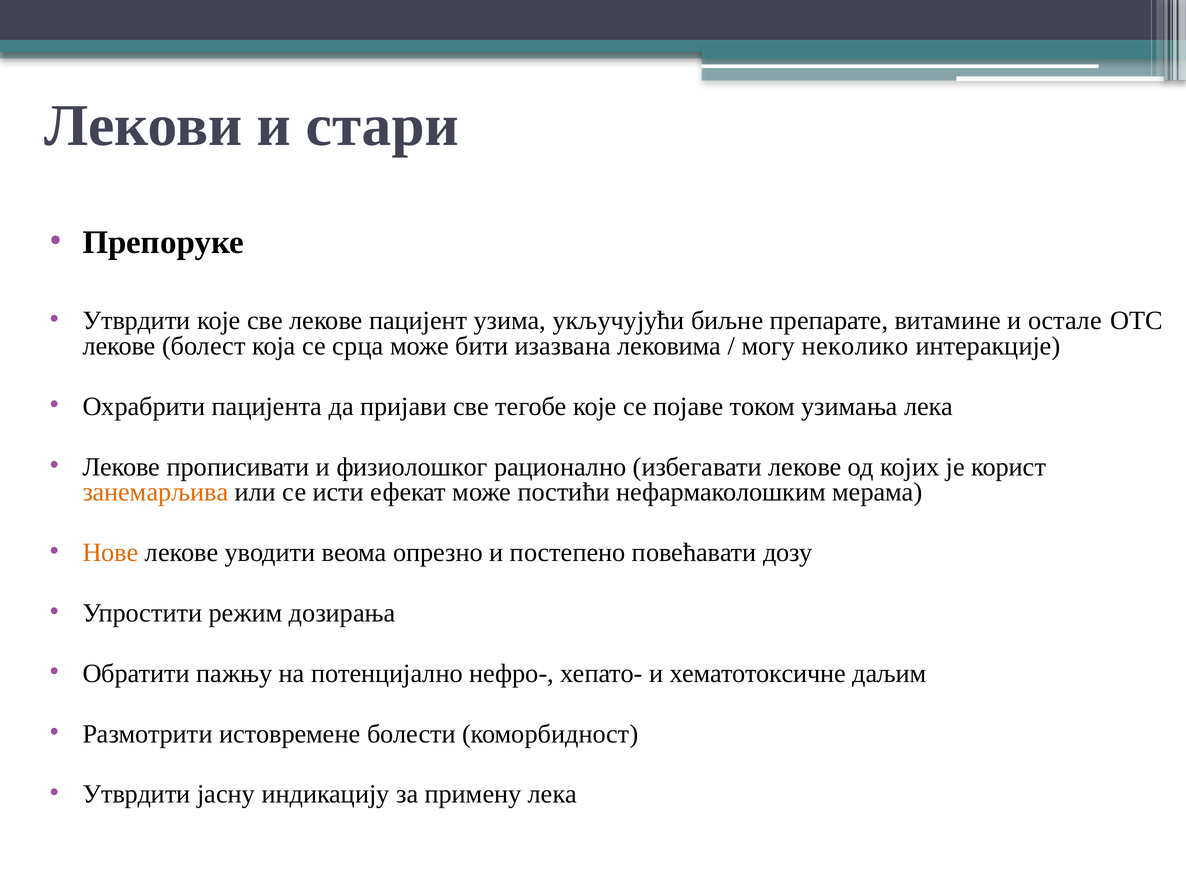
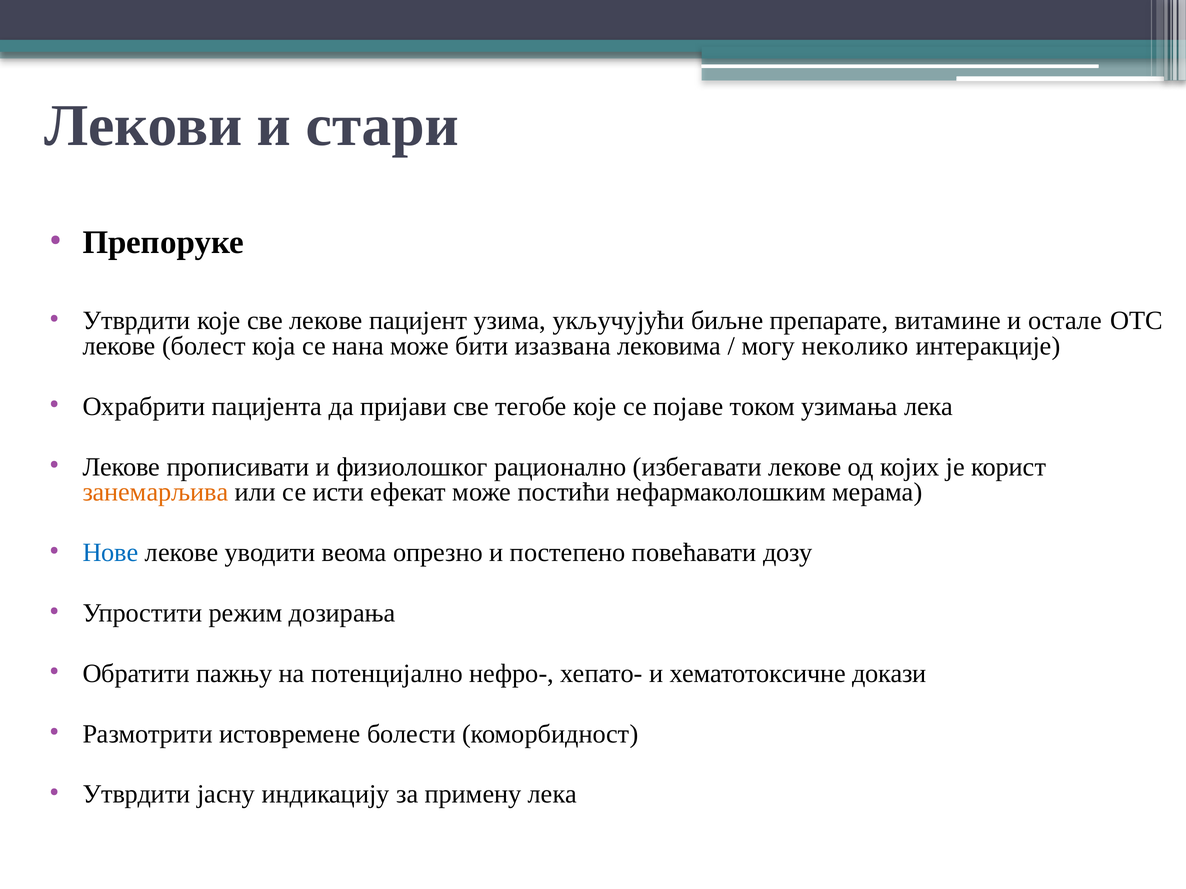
срца: срца -> нана
Нове colour: orange -> blue
даљим: даљим -> докази
